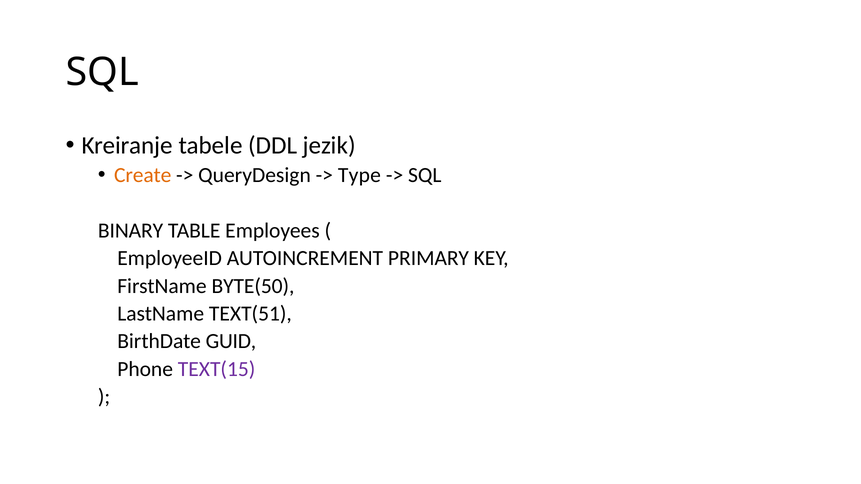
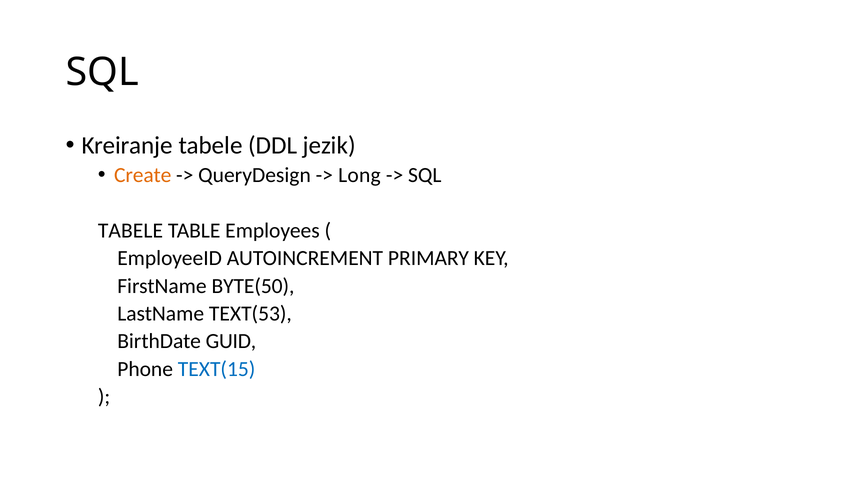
Type: Type -> Long
BINARY at (131, 231): BINARY -> TABELE
TEXT(51: TEXT(51 -> TEXT(53
TEXT(15 colour: purple -> blue
